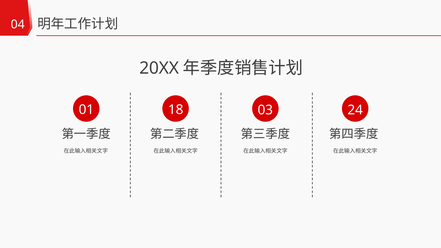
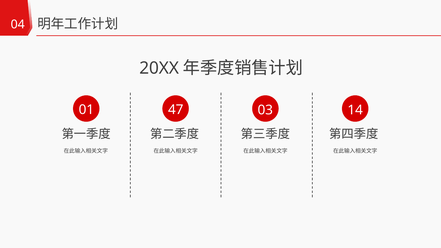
18: 18 -> 47
24: 24 -> 14
